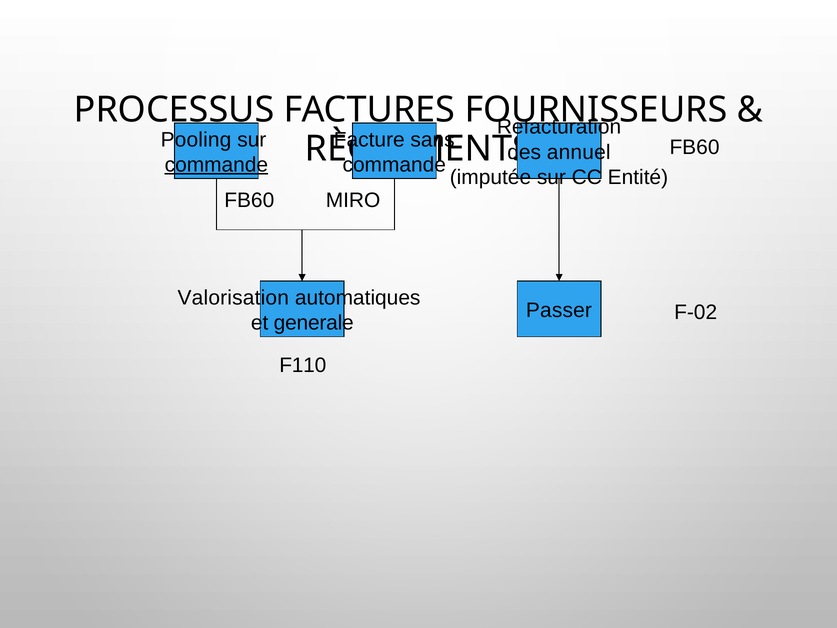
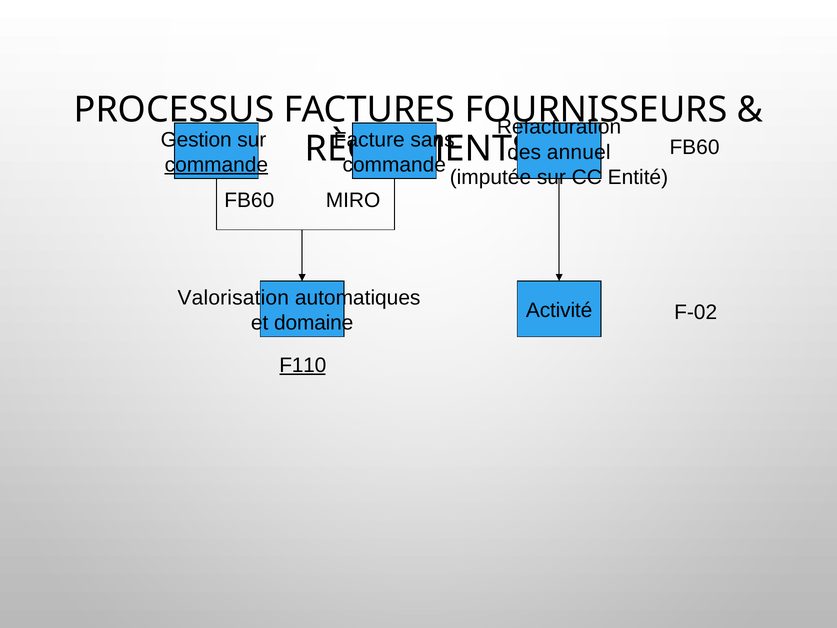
Pooling: Pooling -> Gestion
Passer: Passer -> Activité
generale: generale -> domaine
F110 underline: none -> present
